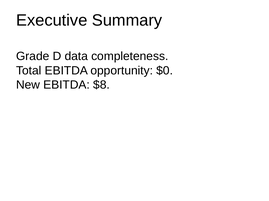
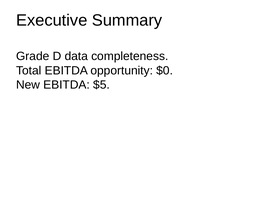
$8: $8 -> $5
